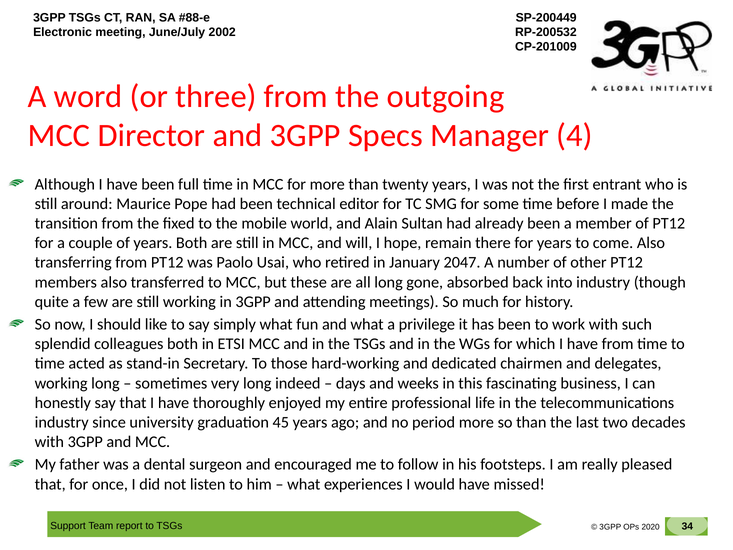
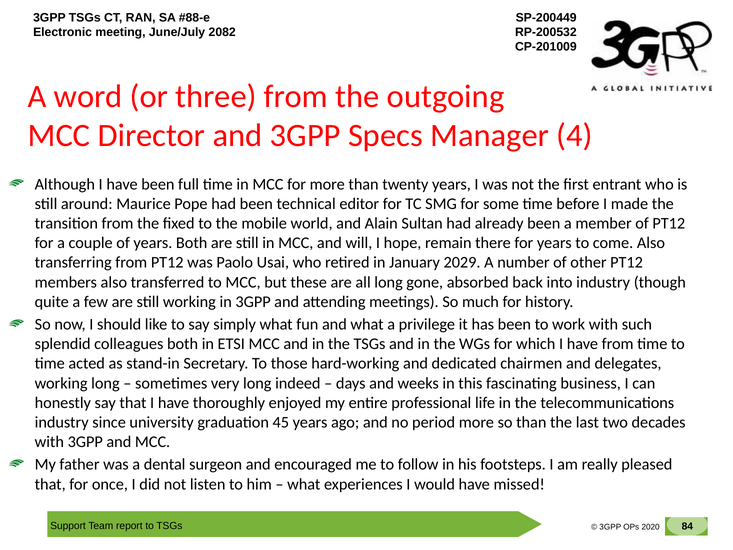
2002: 2002 -> 2082
2047: 2047 -> 2029
34: 34 -> 84
